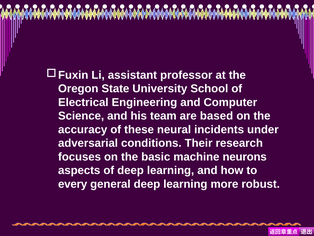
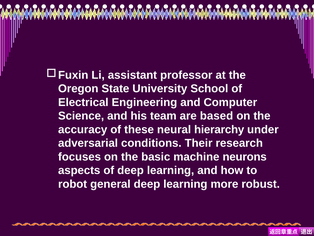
incidents: incidents -> hierarchy
every: every -> robot
